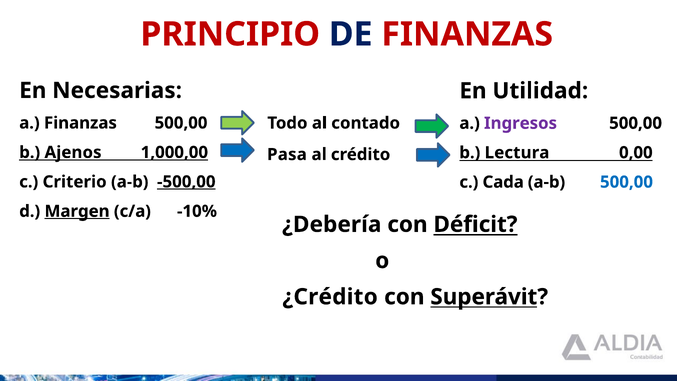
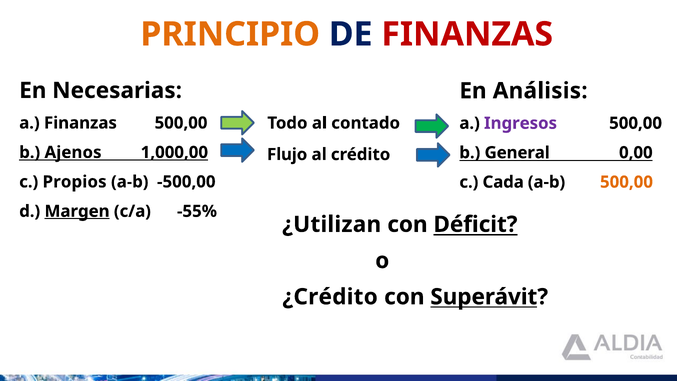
PRINCIPIO colour: red -> orange
Utilidad: Utilidad -> Análisis
Lectura: Lectura -> General
Pasa: Pasa -> Flujo
Criterio: Criterio -> Propios
-500,00 underline: present -> none
500,00 at (626, 182) colour: blue -> orange
-10%: -10% -> -55%
¿Debería: ¿Debería -> ¿Utilizan
